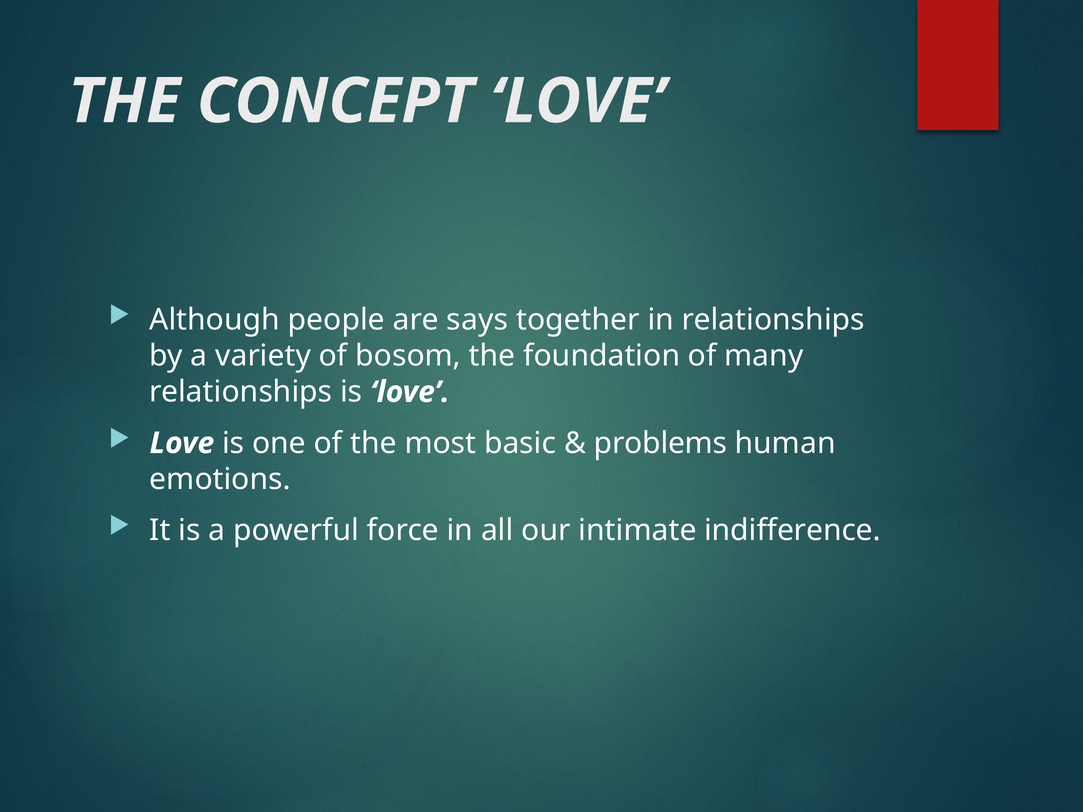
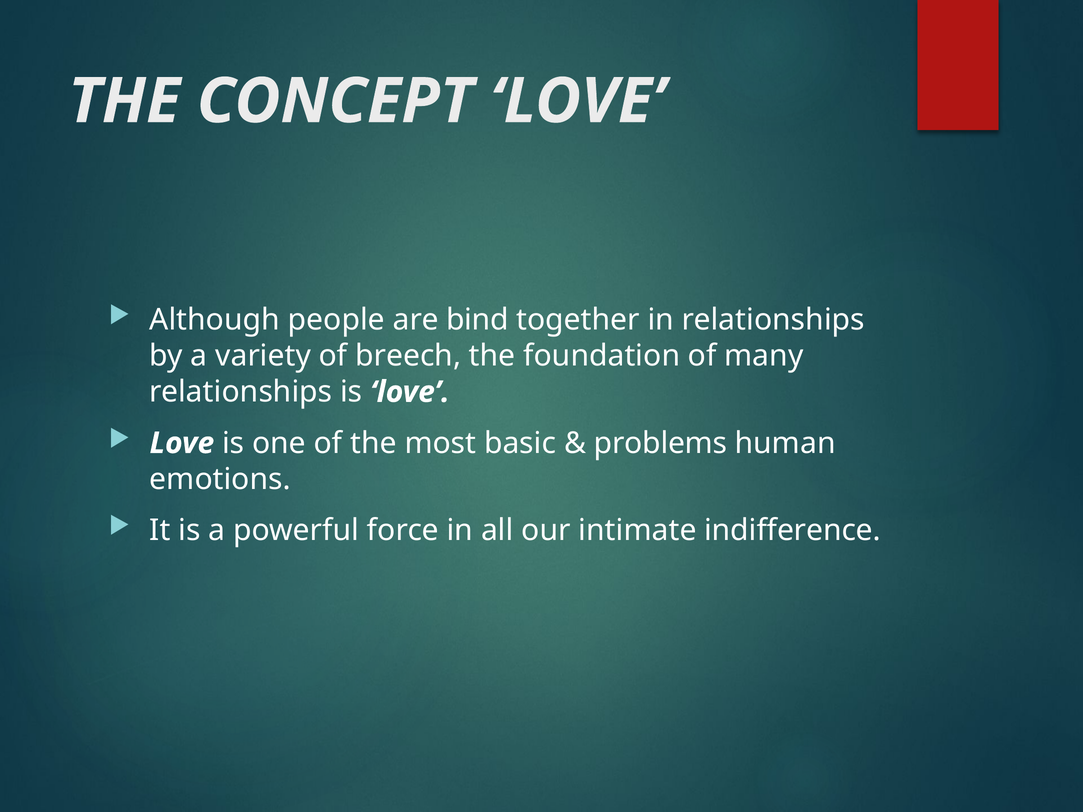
says: says -> bind
bosom: bosom -> breech
